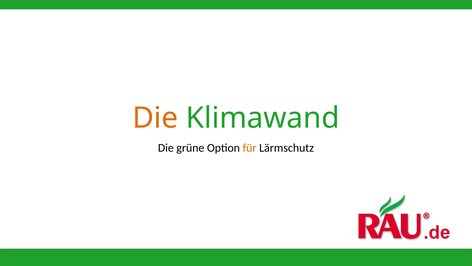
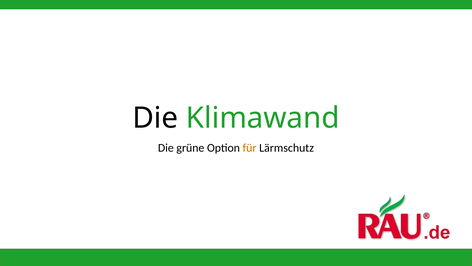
Die at (155, 118) colour: orange -> black
